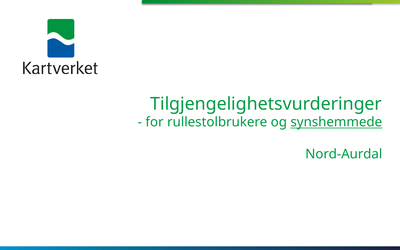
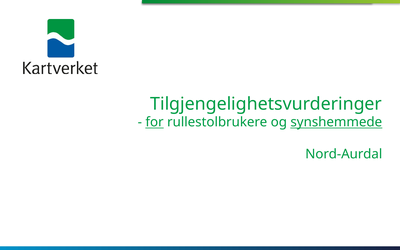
for underline: none -> present
